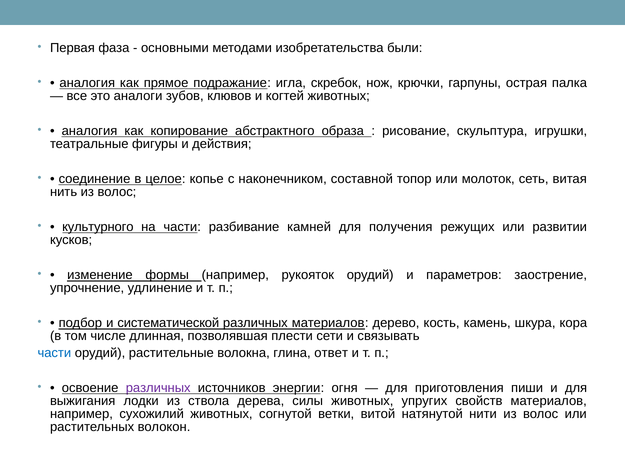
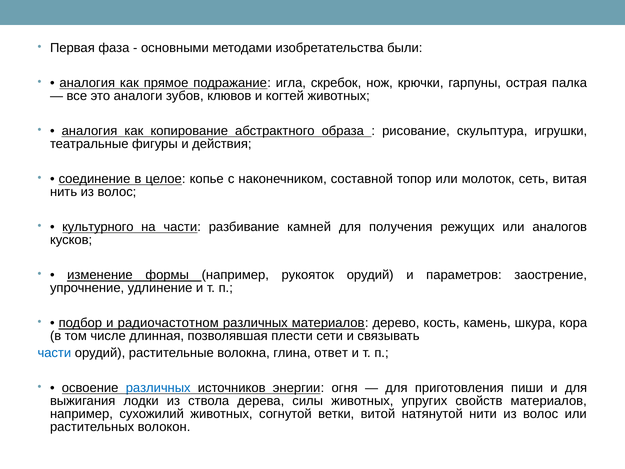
развитии: развитии -> аналогов
систематической: систематической -> радиочастотном
различных at (158, 388) colour: purple -> blue
